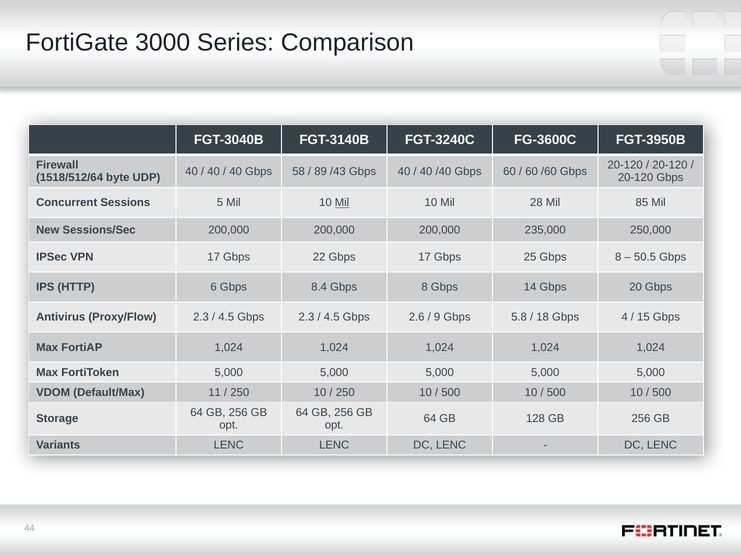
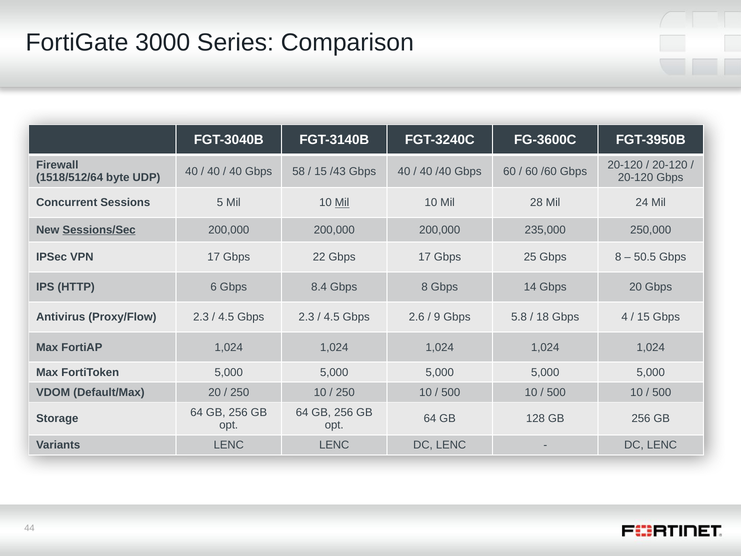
89 at (321, 171): 89 -> 15
85: 85 -> 24
Sessions/Sec underline: none -> present
Default/Max 11: 11 -> 20
